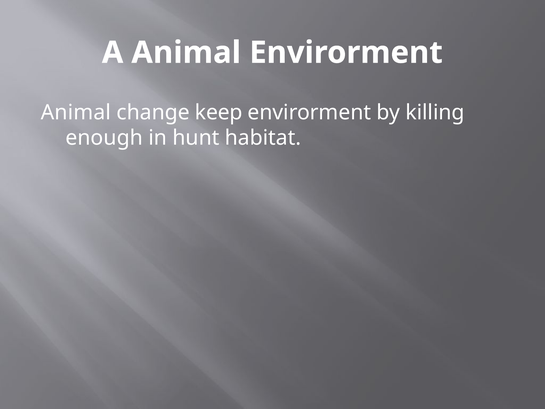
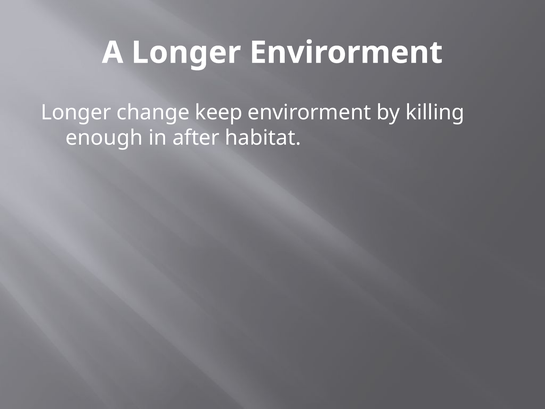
A Animal: Animal -> Longer
Animal at (76, 112): Animal -> Longer
hunt: hunt -> after
